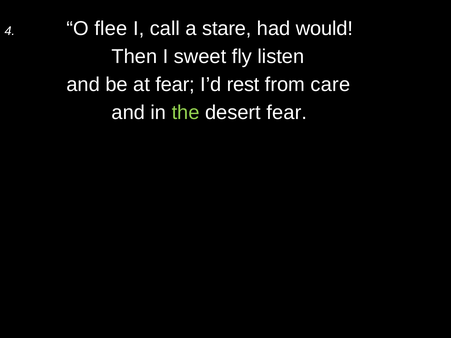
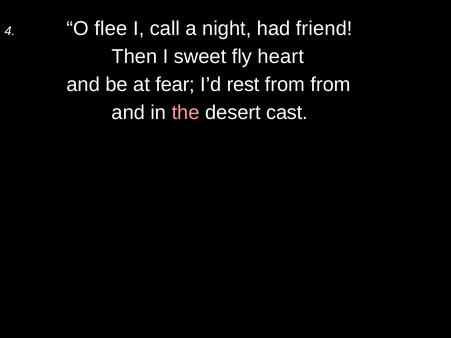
stare: stare -> night
would: would -> friend
listen: listen -> heart
from care: care -> from
the colour: light green -> pink
desert fear: fear -> cast
